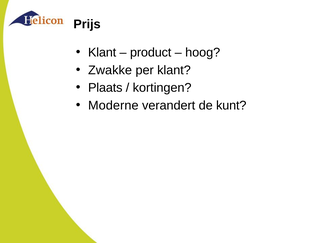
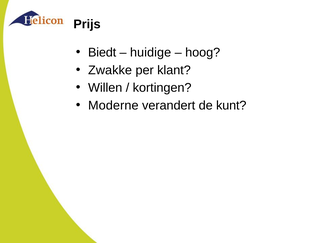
Klant at (102, 52): Klant -> Biedt
product: product -> huidige
Plaats: Plaats -> Willen
